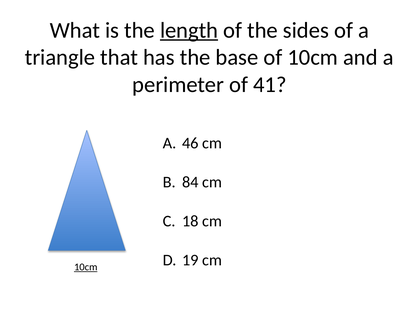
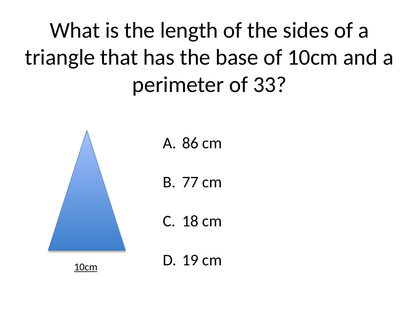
length underline: present -> none
41: 41 -> 33
46: 46 -> 86
84: 84 -> 77
